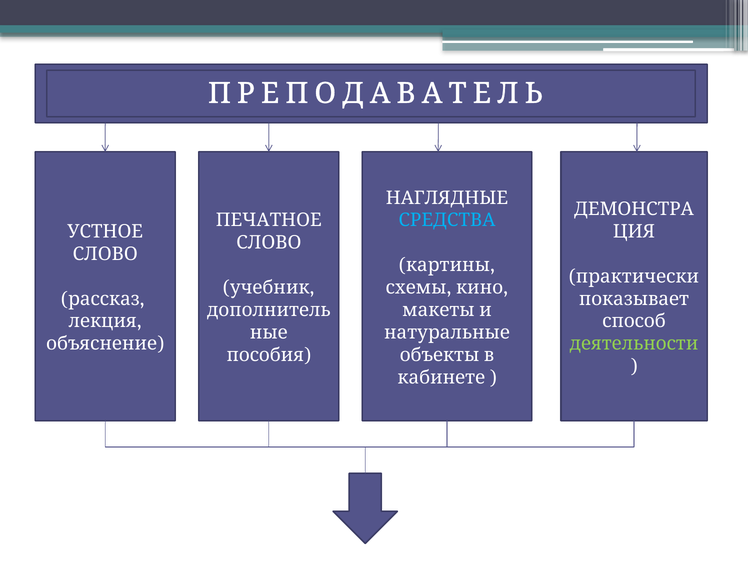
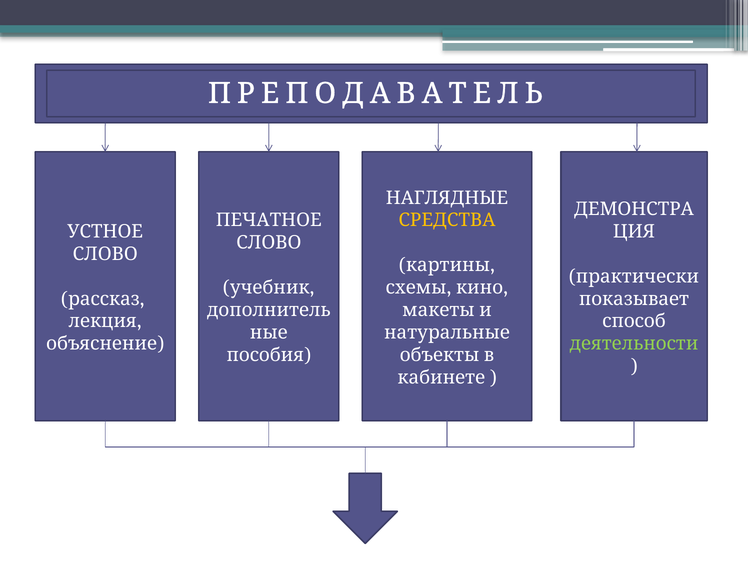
СРЕДСТВА colour: light blue -> yellow
